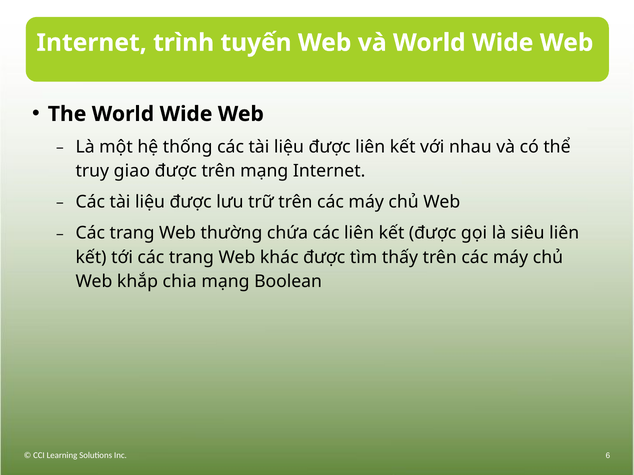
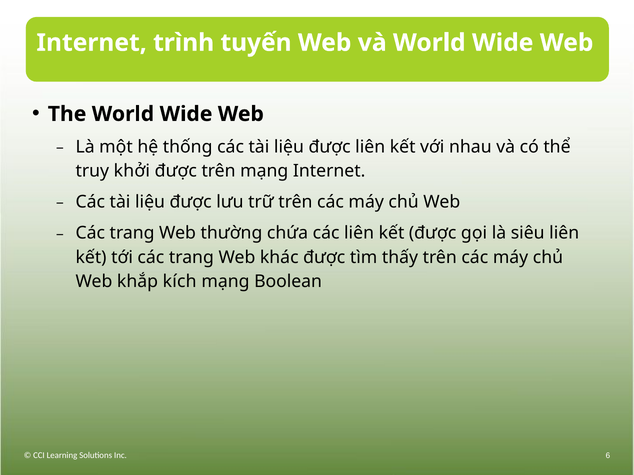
giao: giao -> khởi
chia: chia -> kích
